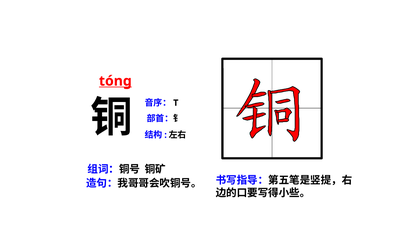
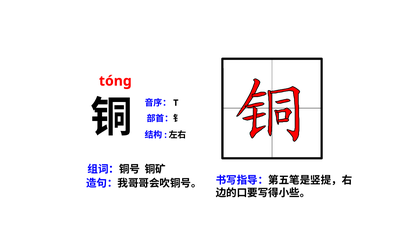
tóng underline: present -> none
